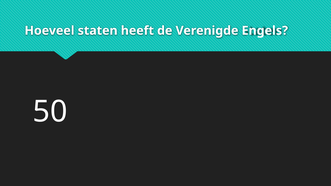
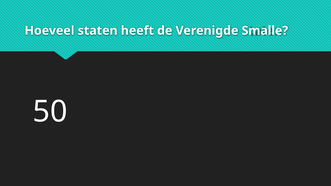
Engels: Engels -> Smalle
